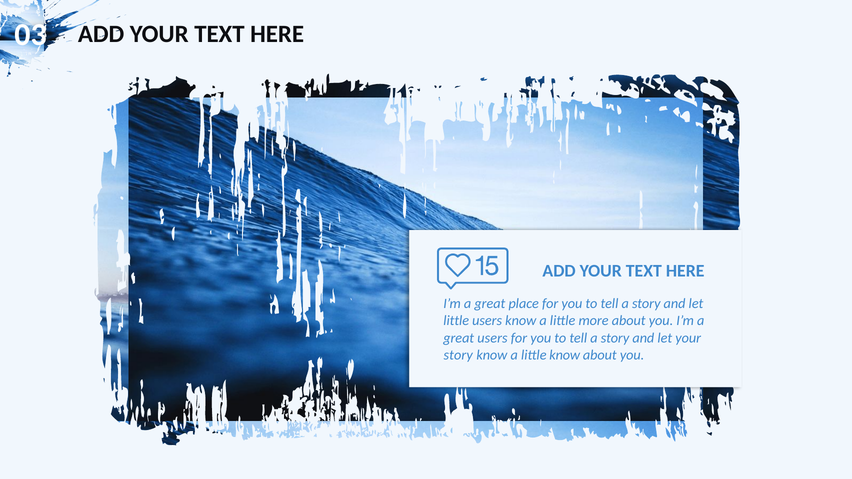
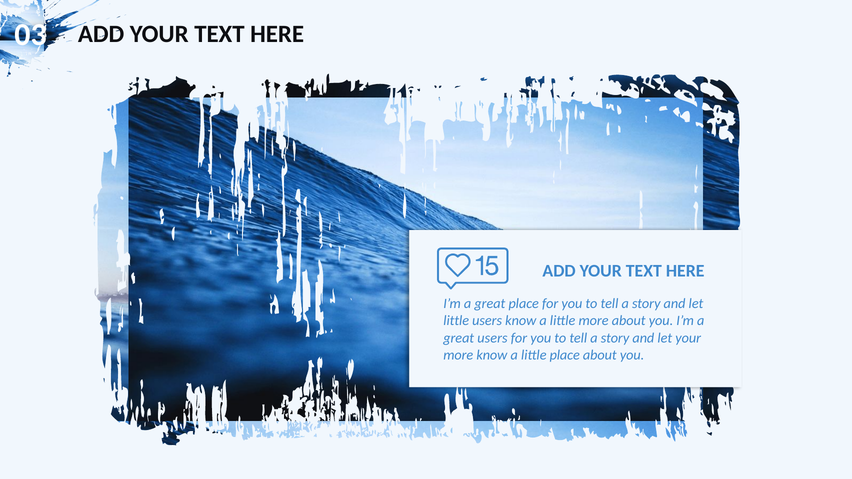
story at (458, 355): story -> more
little know: know -> place
